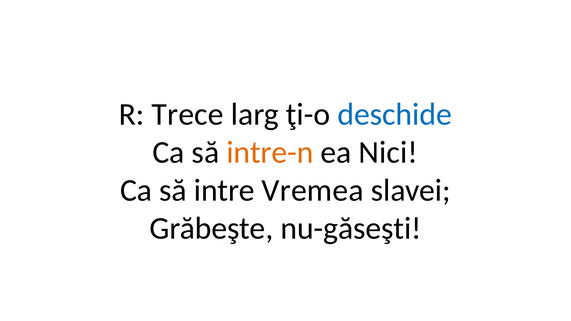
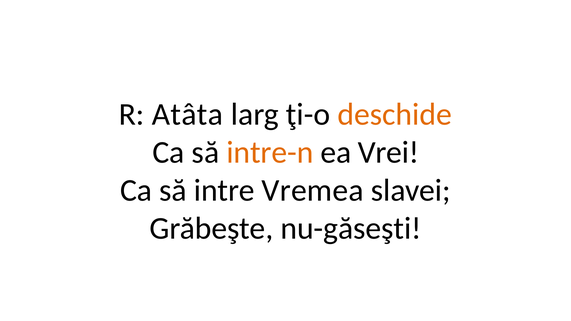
Trece: Trece -> Atâta
deschide colour: blue -> orange
Nici: Nici -> Vrei
